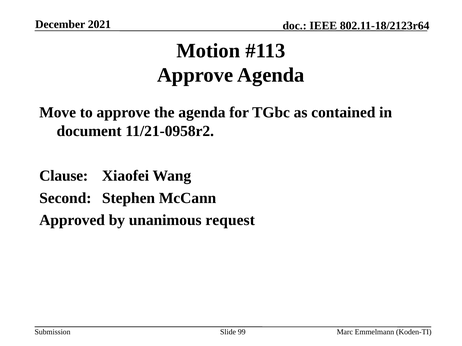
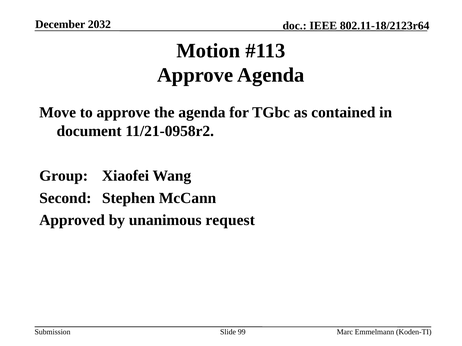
2021: 2021 -> 2032
Clause: Clause -> Group
